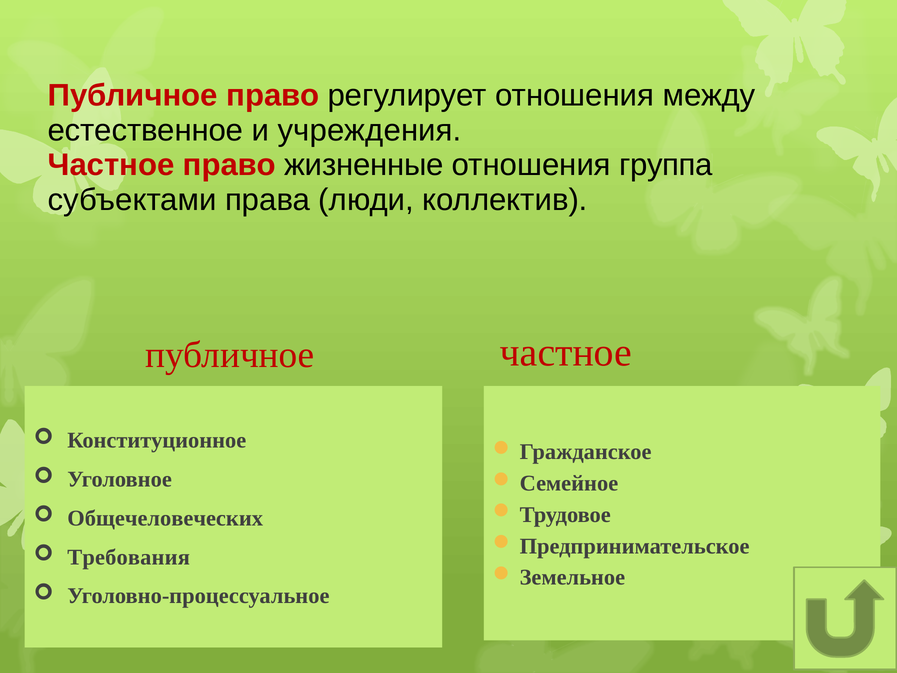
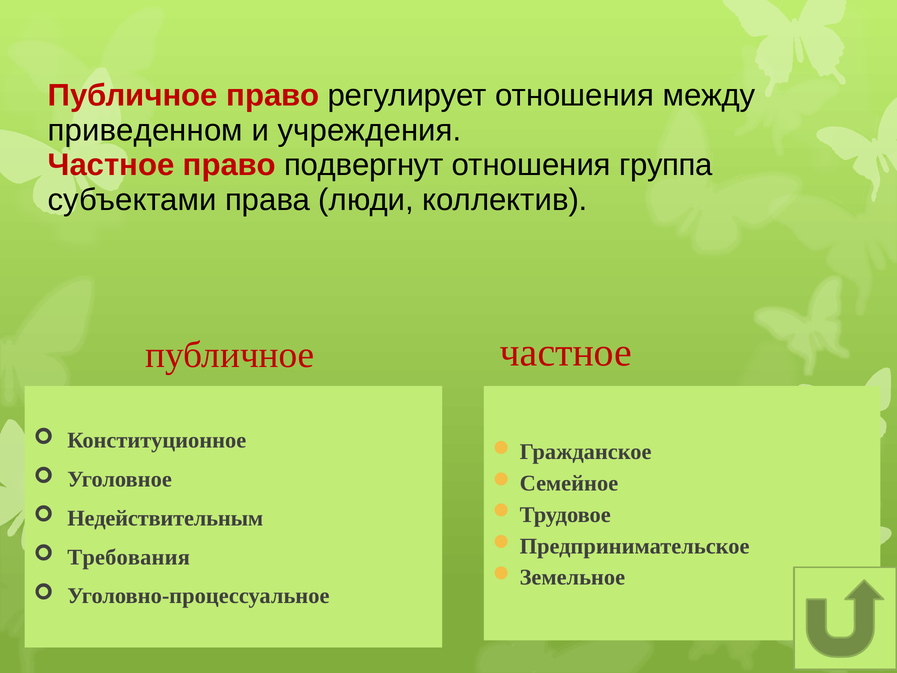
естественное: естественное -> приведенном
жизненные: жизненные -> подвергнут
Общечеловеческих: Общечеловеческих -> Недействительным
